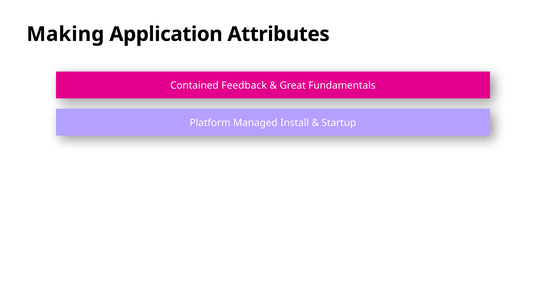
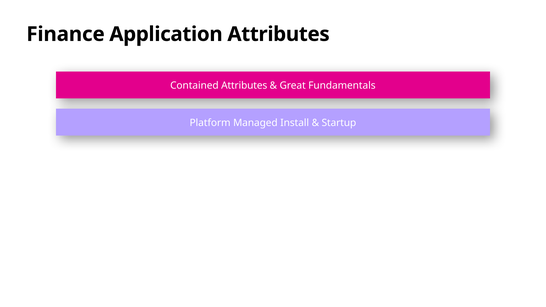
Making: Making -> Finance
Contained Feedback: Feedback -> Attributes
